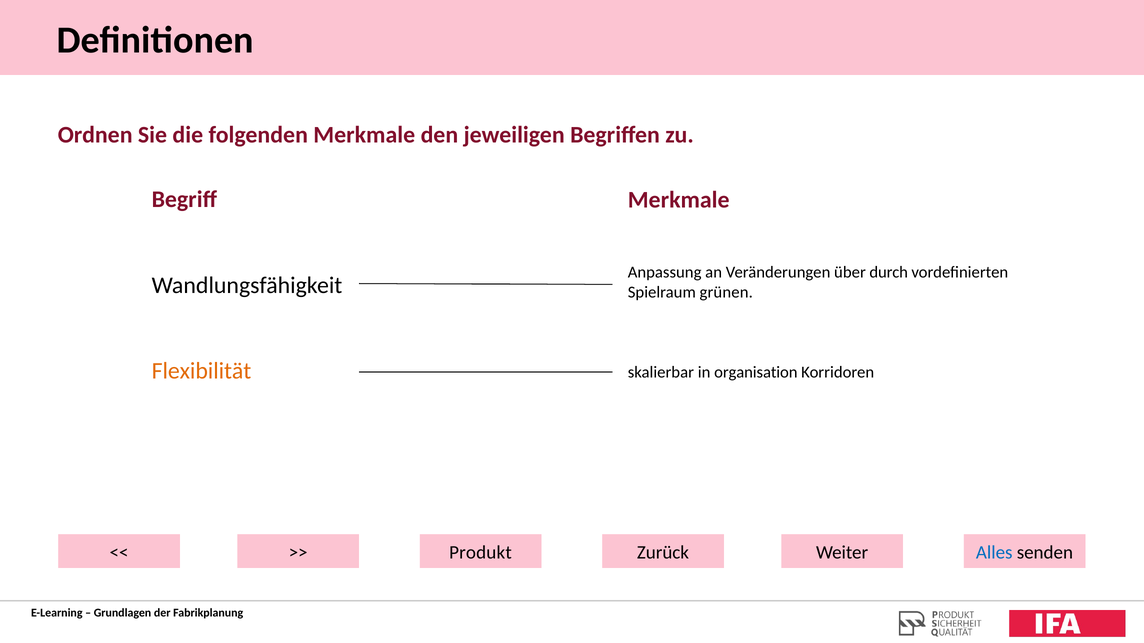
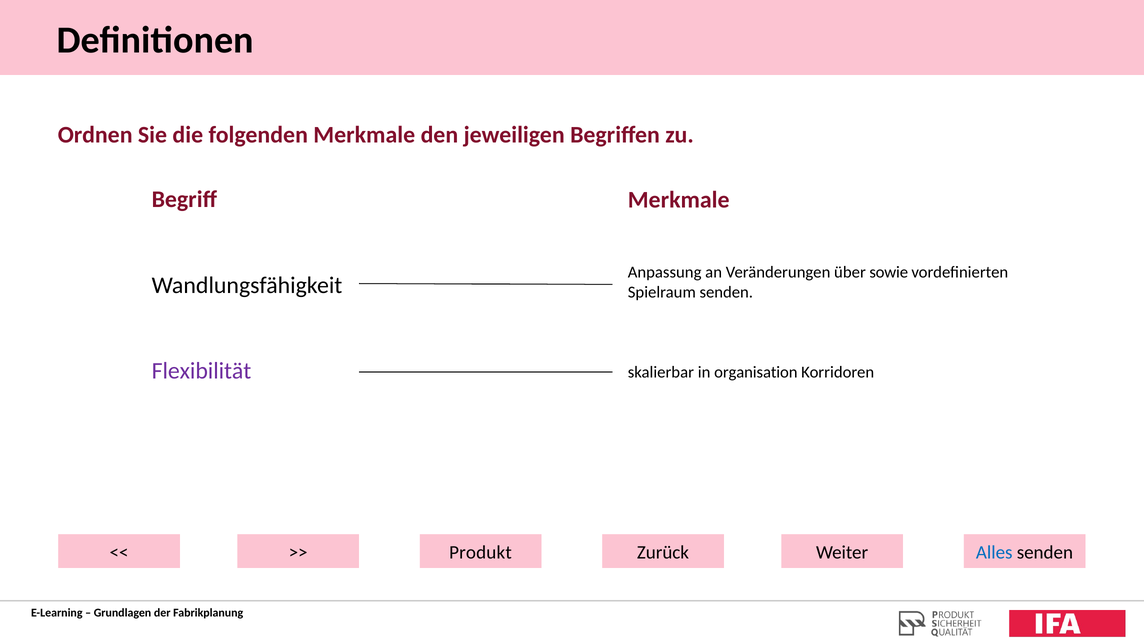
durch: durch -> sowie
Spielraum grünen: grünen -> senden
Flexibilität colour: orange -> purple
